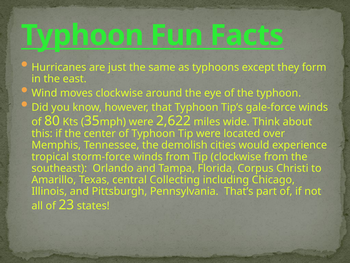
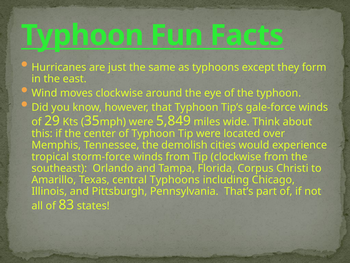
80: 80 -> 29
2,622: 2,622 -> 5,849
central Collecting: Collecting -> Typhoons
23: 23 -> 83
